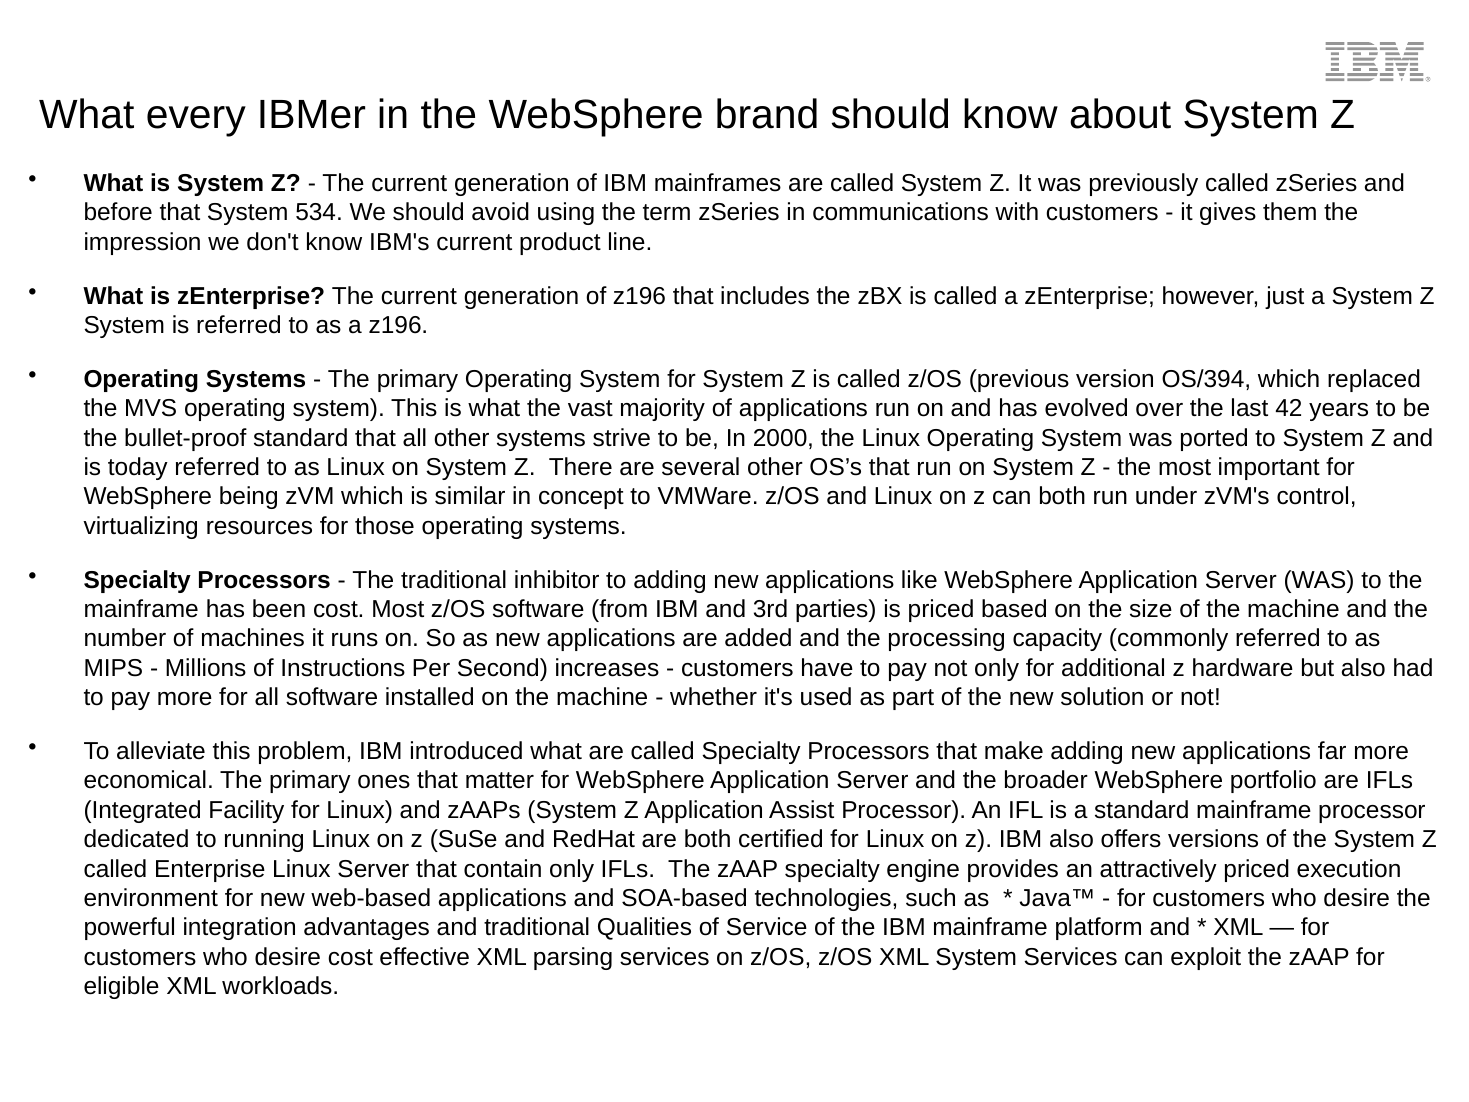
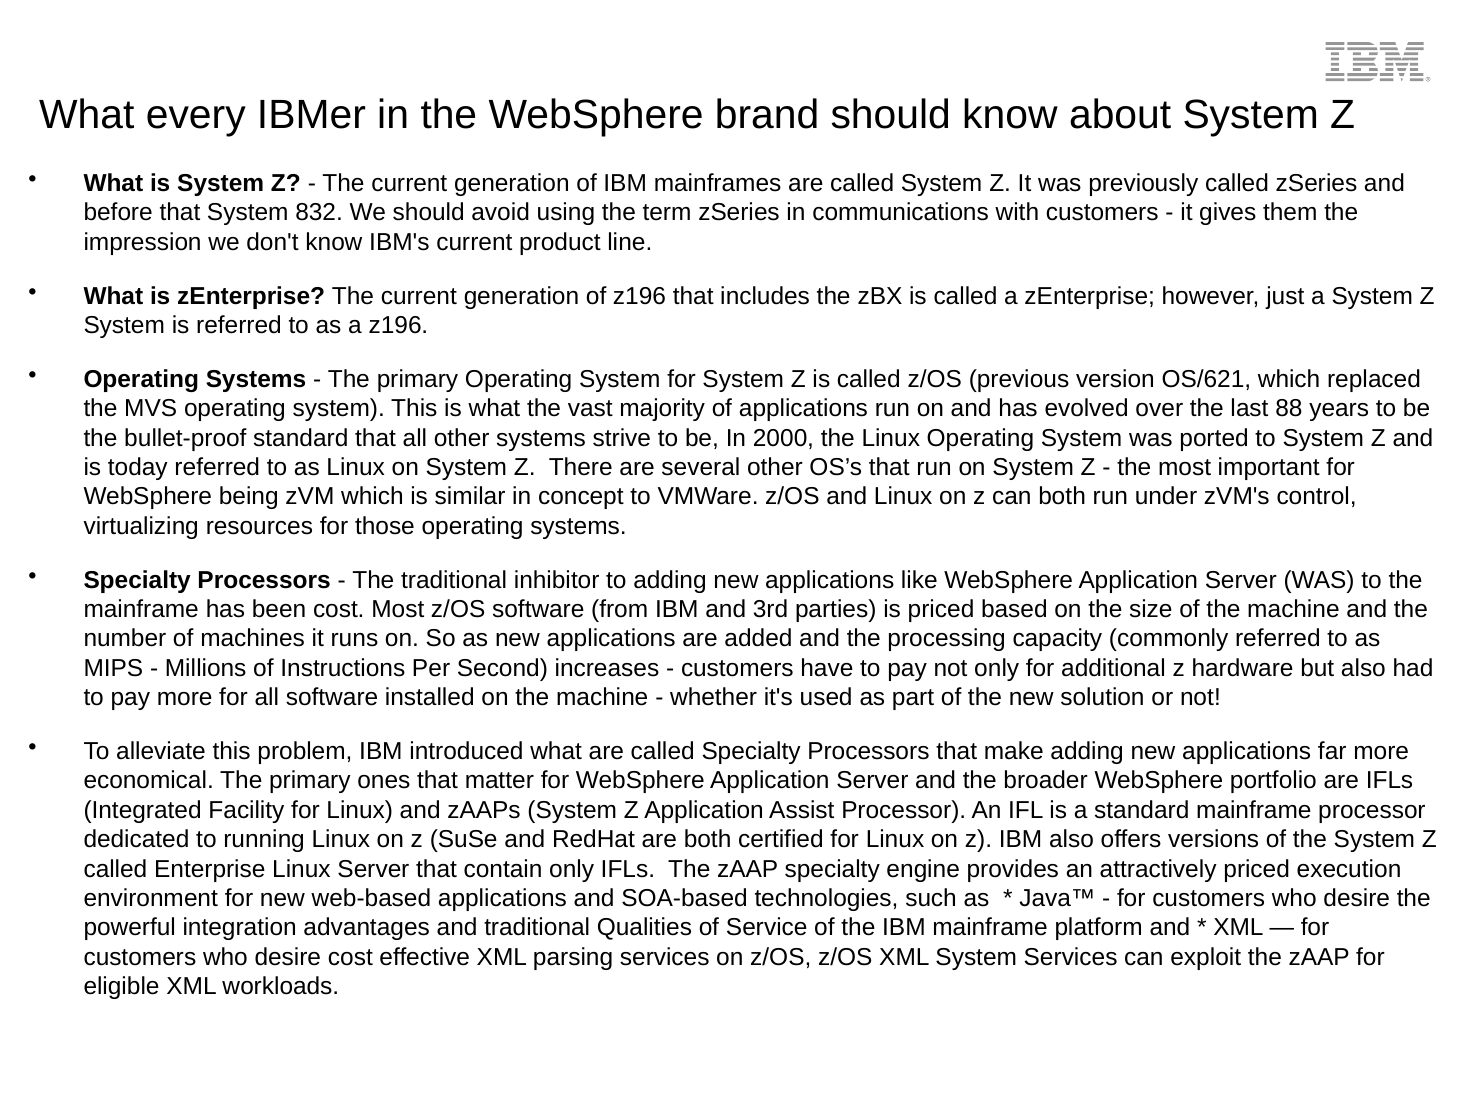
534: 534 -> 832
OS/394: OS/394 -> OS/621
42: 42 -> 88
